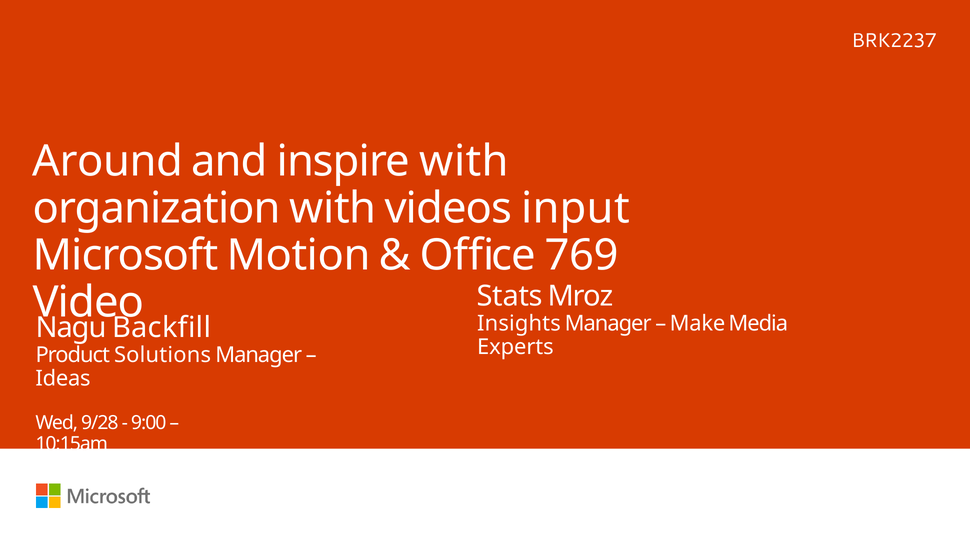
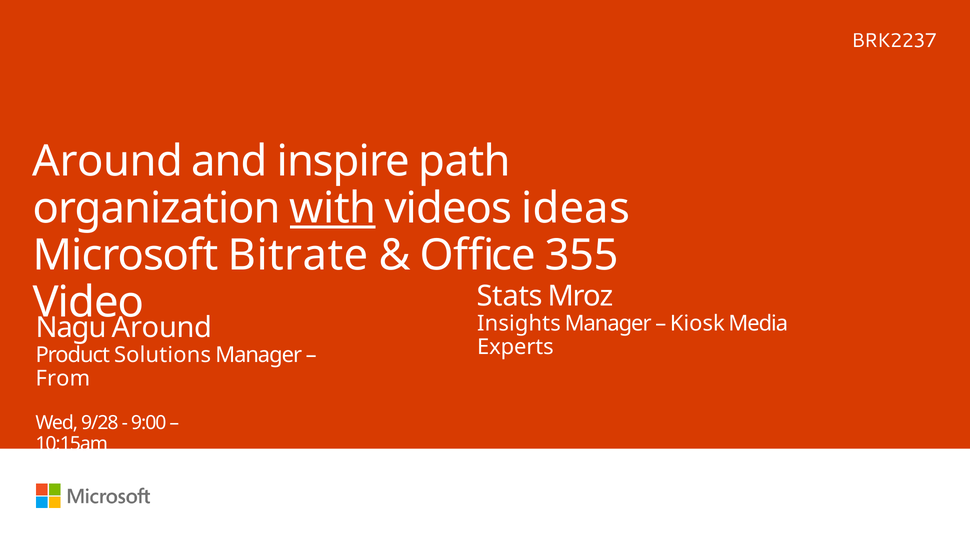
inspire with: with -> path
with at (333, 208) underline: none -> present
input: input -> ideas
Motion: Motion -> Bitrate
769: 769 -> 355
Make: Make -> Kiosk
Backfill at (162, 328): Backfill -> Around
Ideas: Ideas -> From
